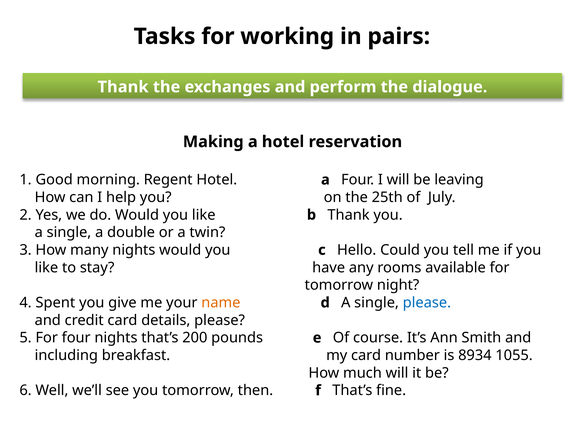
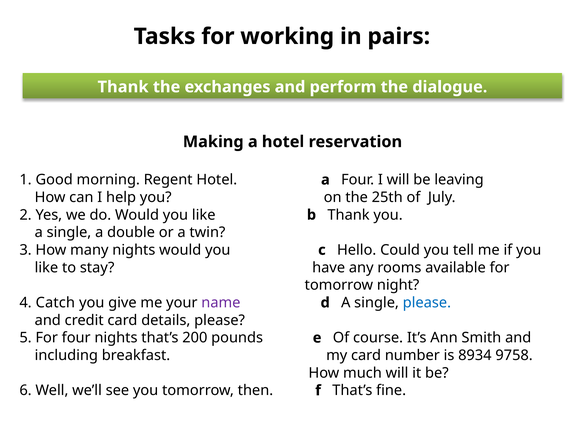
Spent: Spent -> Catch
name colour: orange -> purple
1055: 1055 -> 9758
